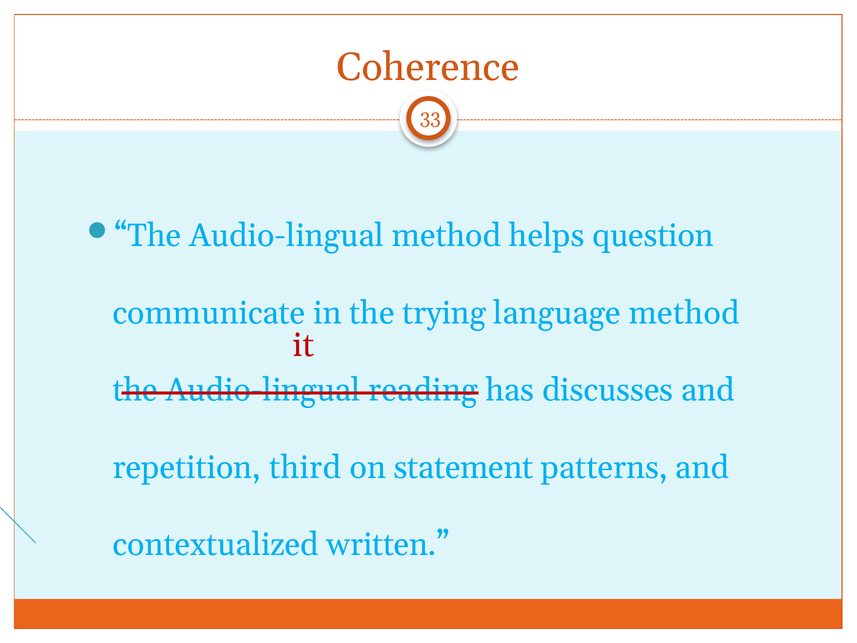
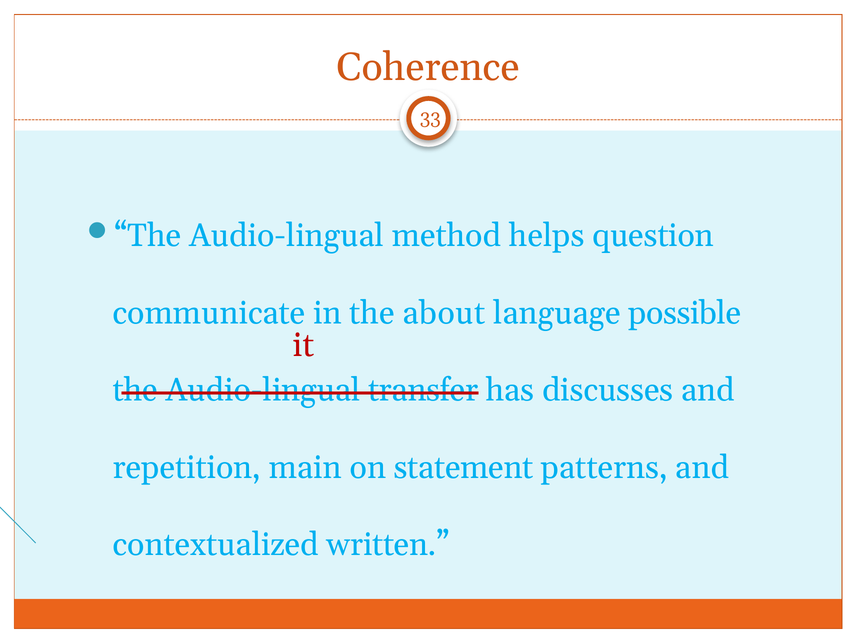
trying: trying -> about
language method: method -> possible
reading: reading -> transfer
third: third -> main
